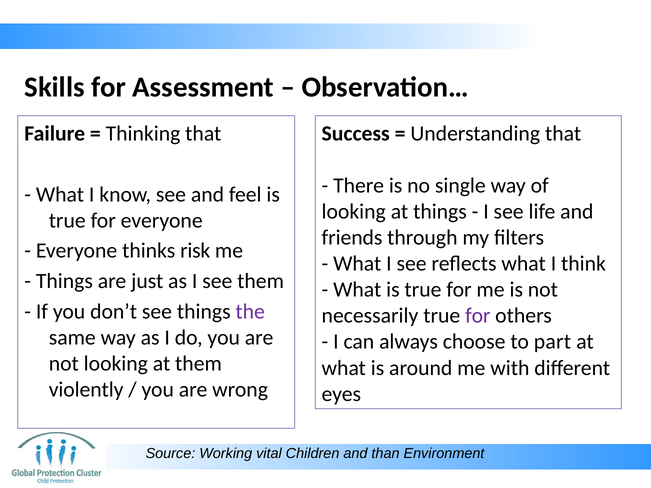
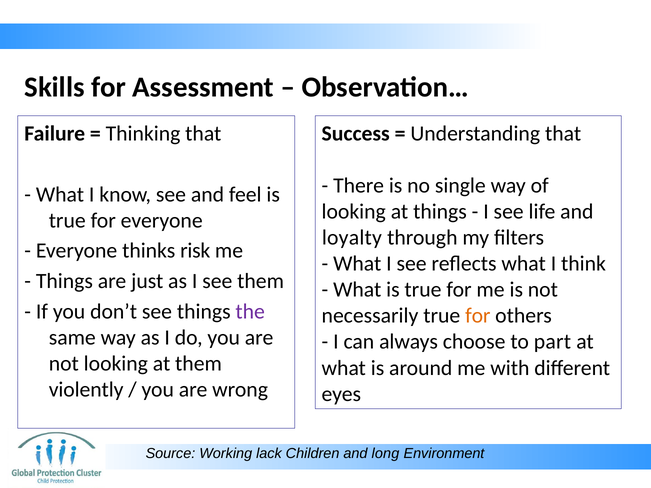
friends: friends -> loyalty
for at (478, 316) colour: purple -> orange
vital: vital -> lack
than: than -> long
